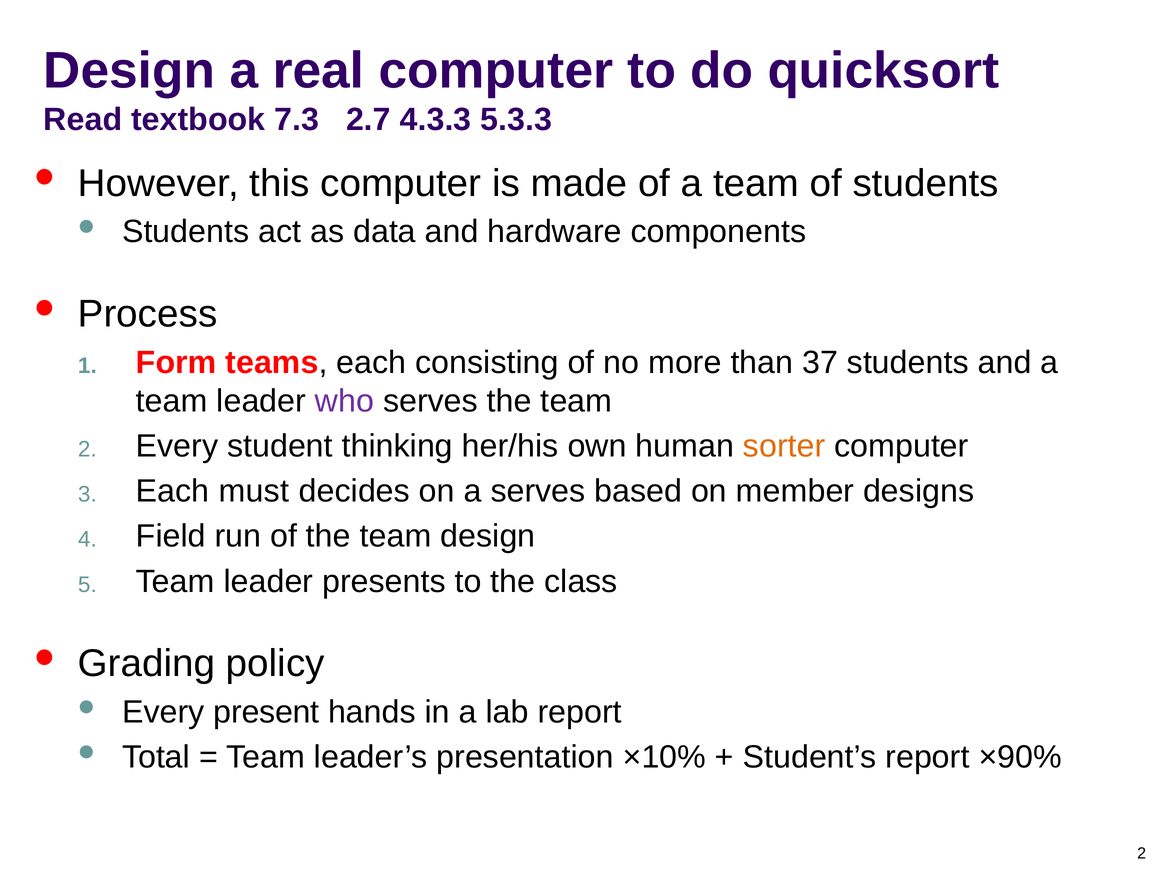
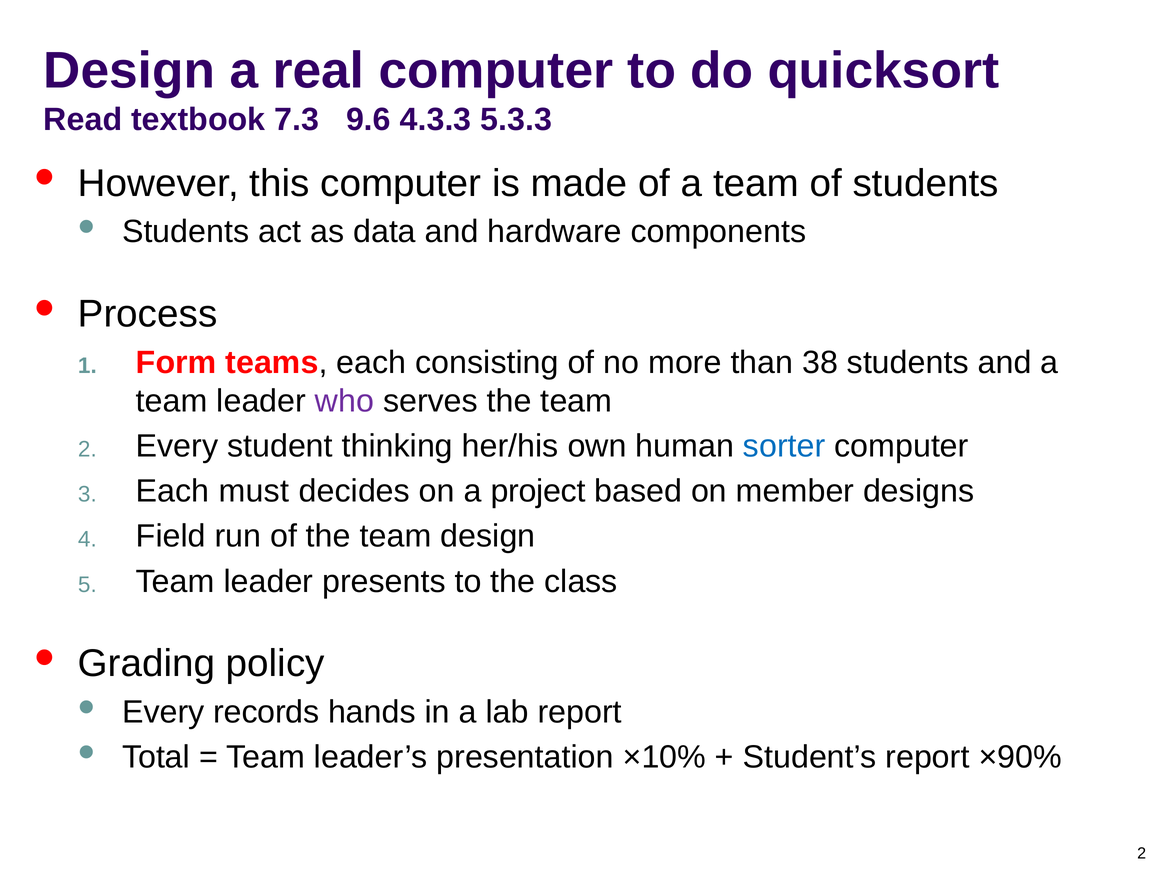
2.7: 2.7 -> 9.6
37: 37 -> 38
sorter colour: orange -> blue
a serves: serves -> project
present: present -> records
